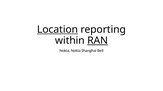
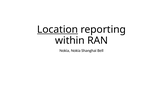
RAN underline: present -> none
